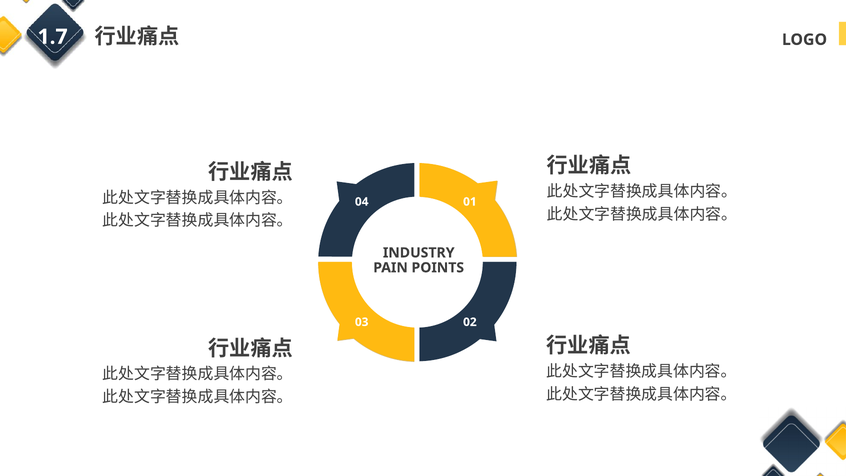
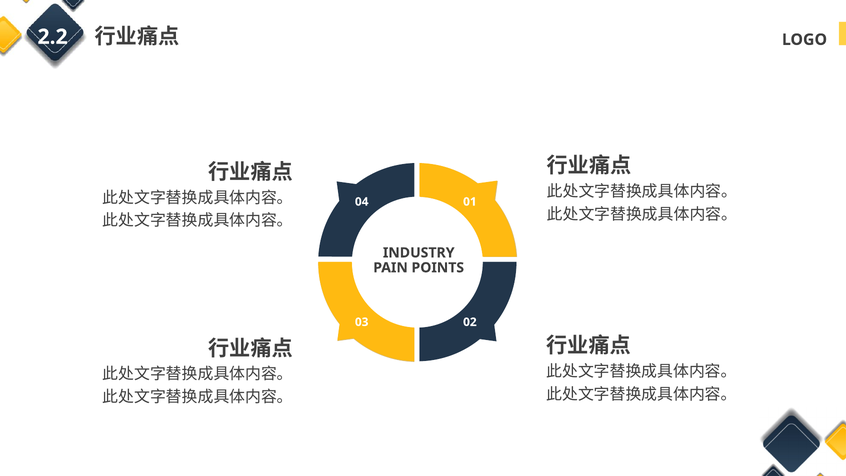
1.7: 1.7 -> 2.2
